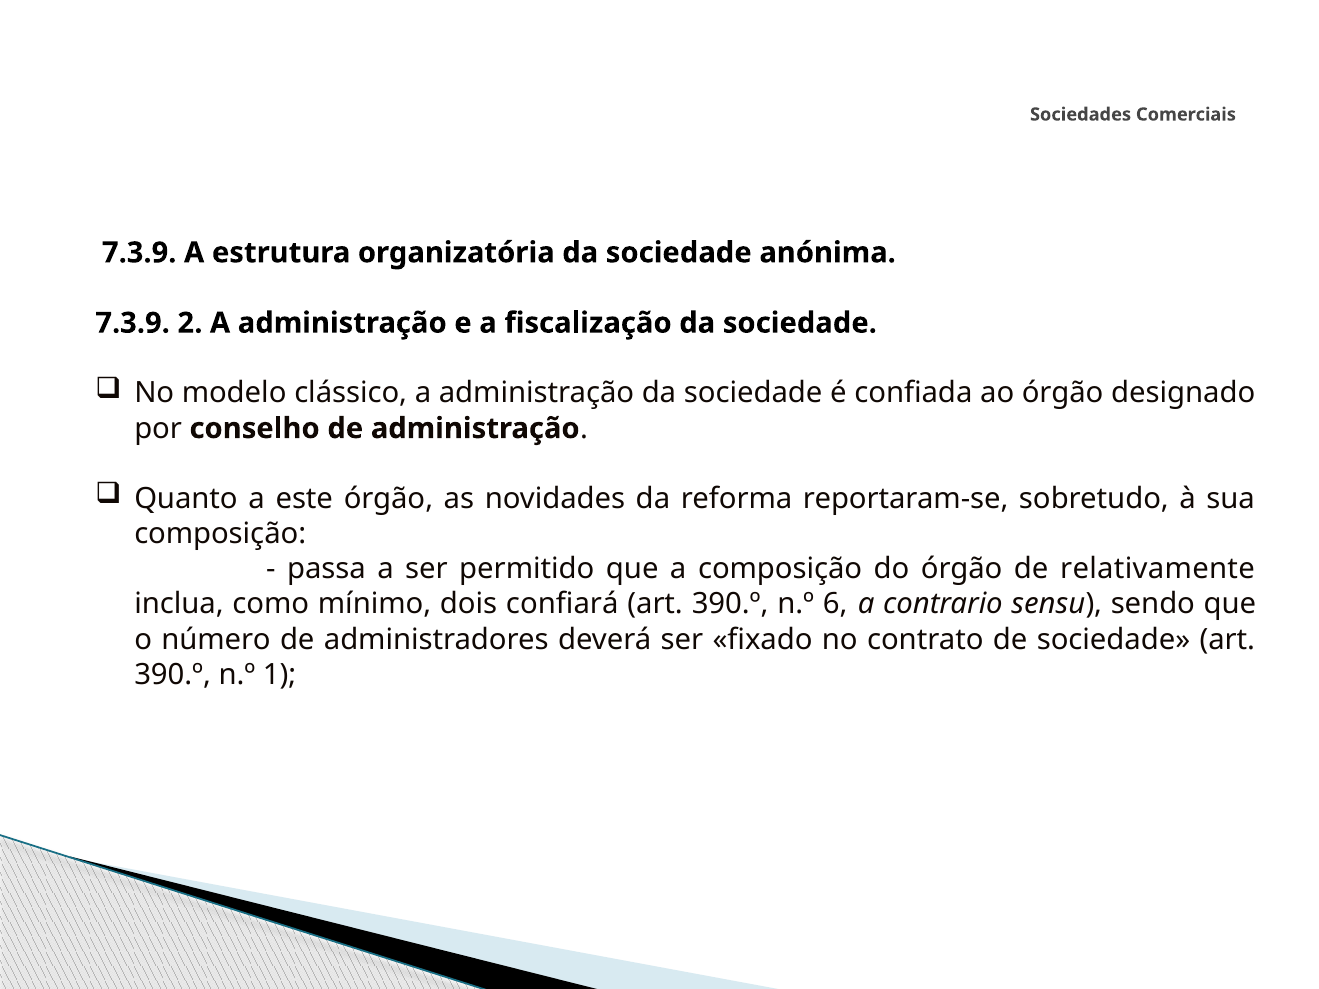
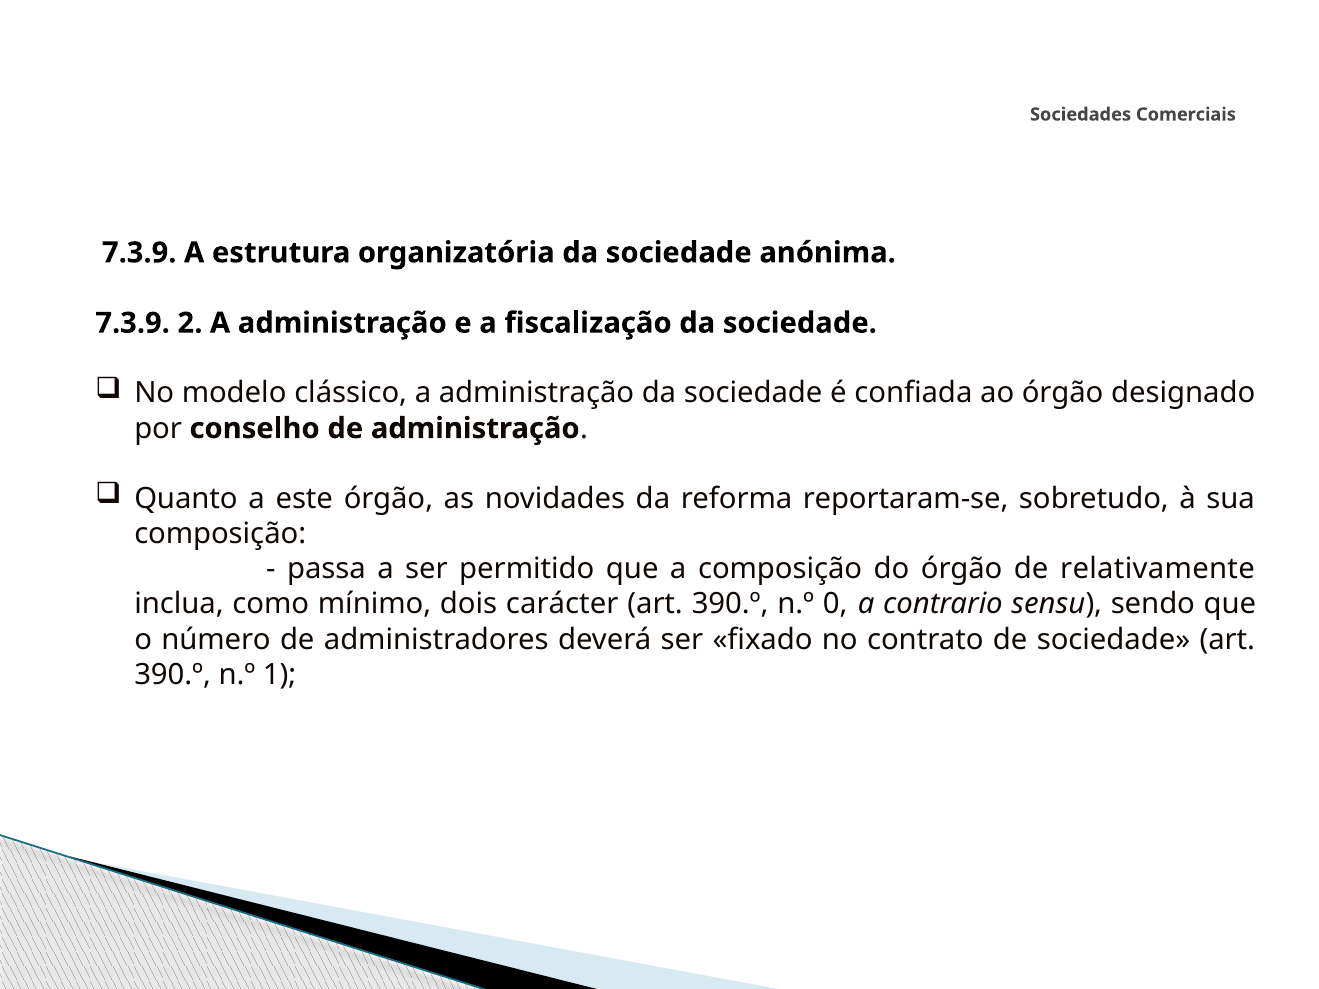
confiará: confiará -> carácter
6: 6 -> 0
